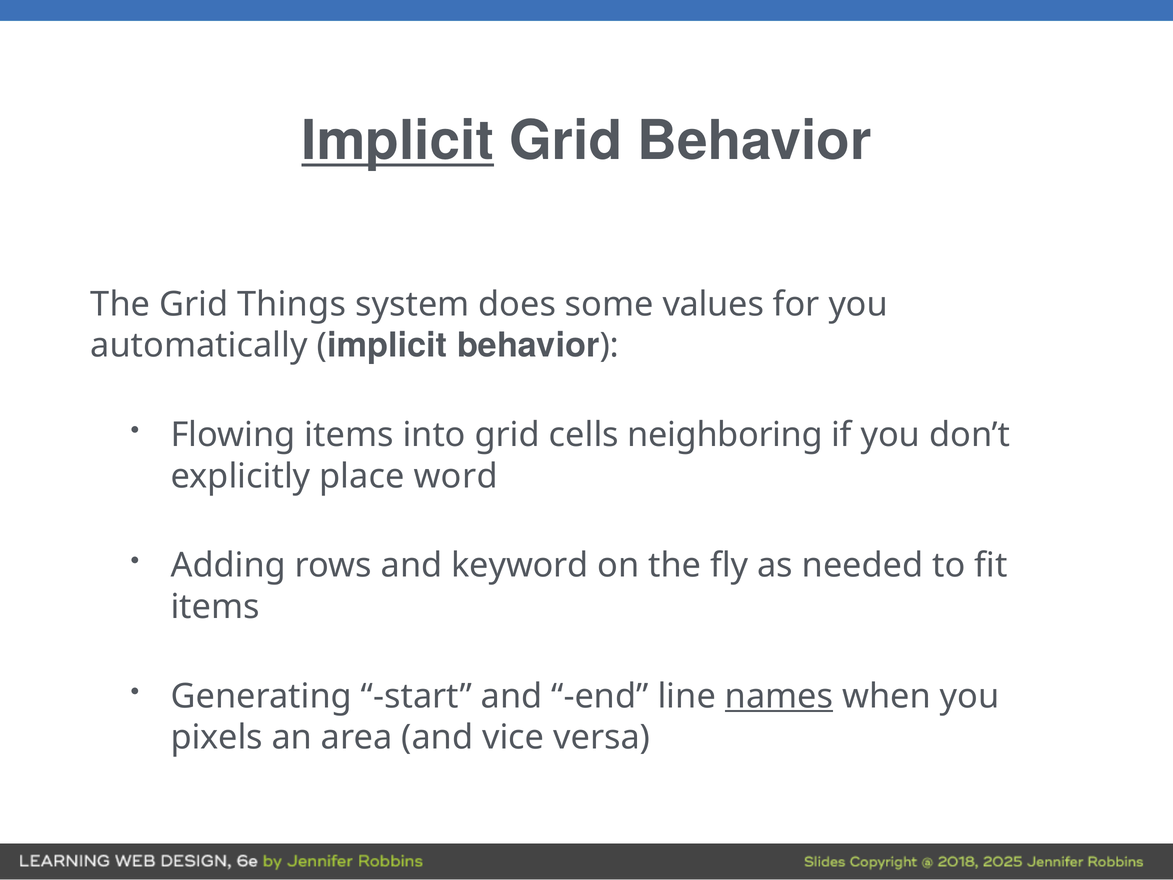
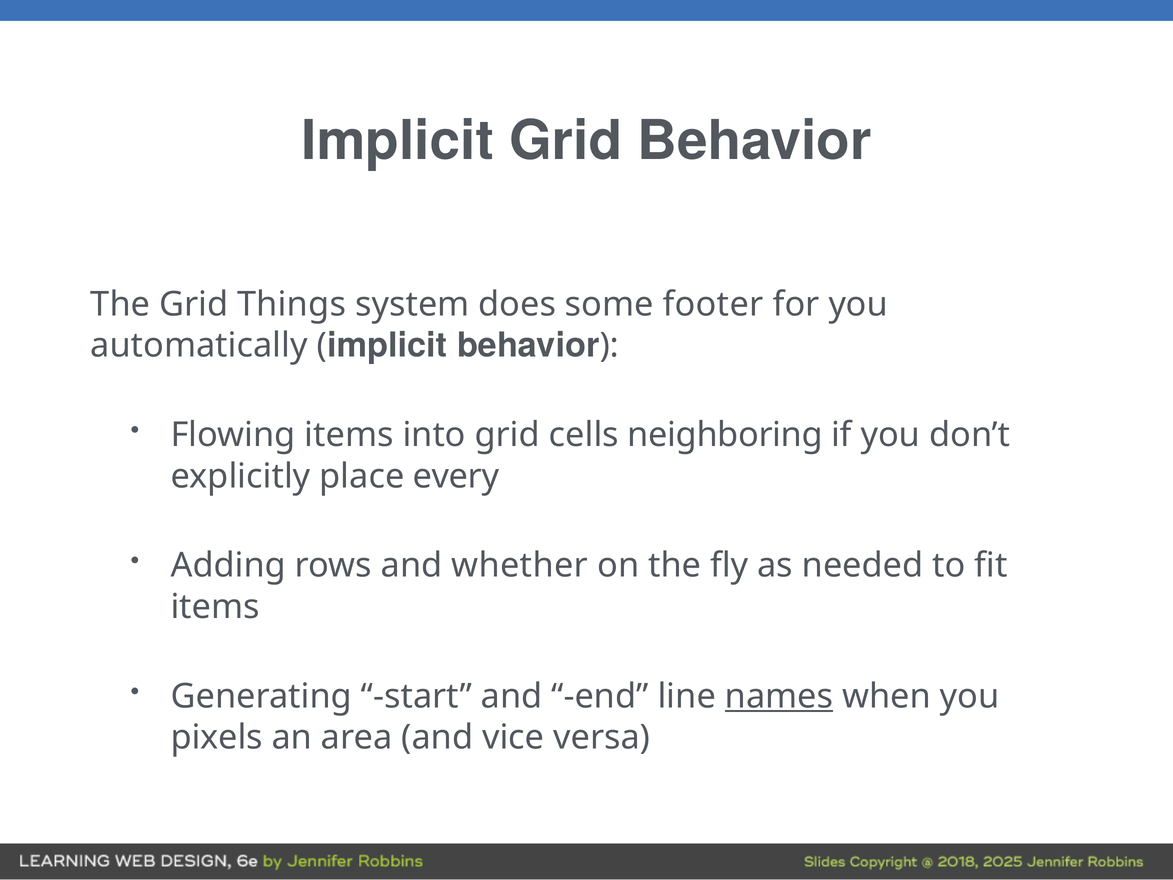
Implicit at (398, 141) underline: present -> none
values: values -> footer
word: word -> every
keyword: keyword -> whether
